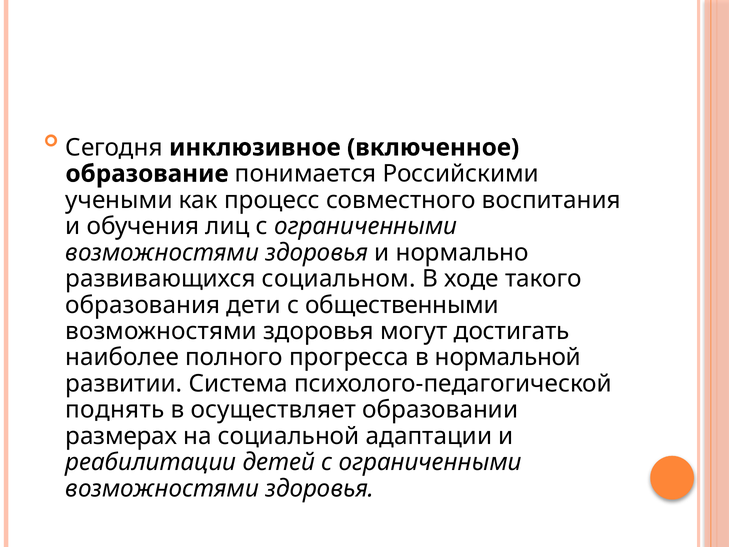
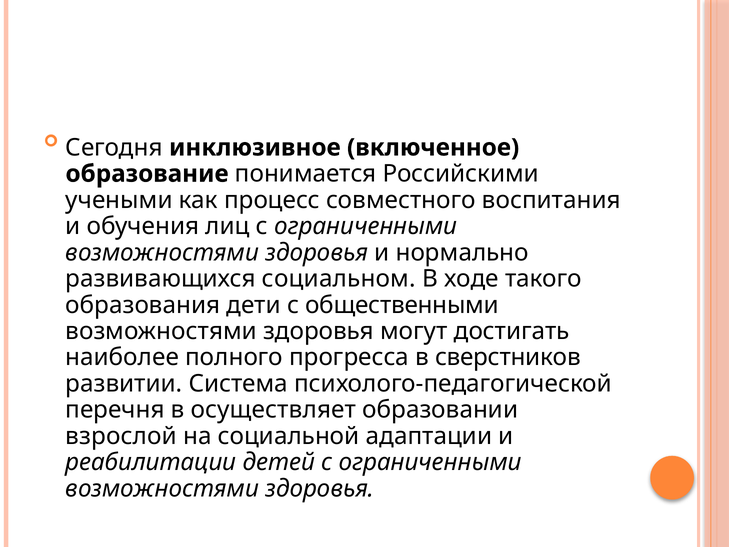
нормальной: нормальной -> сверстников
поднять: поднять -> перечня
размерах: размерах -> взрослой
